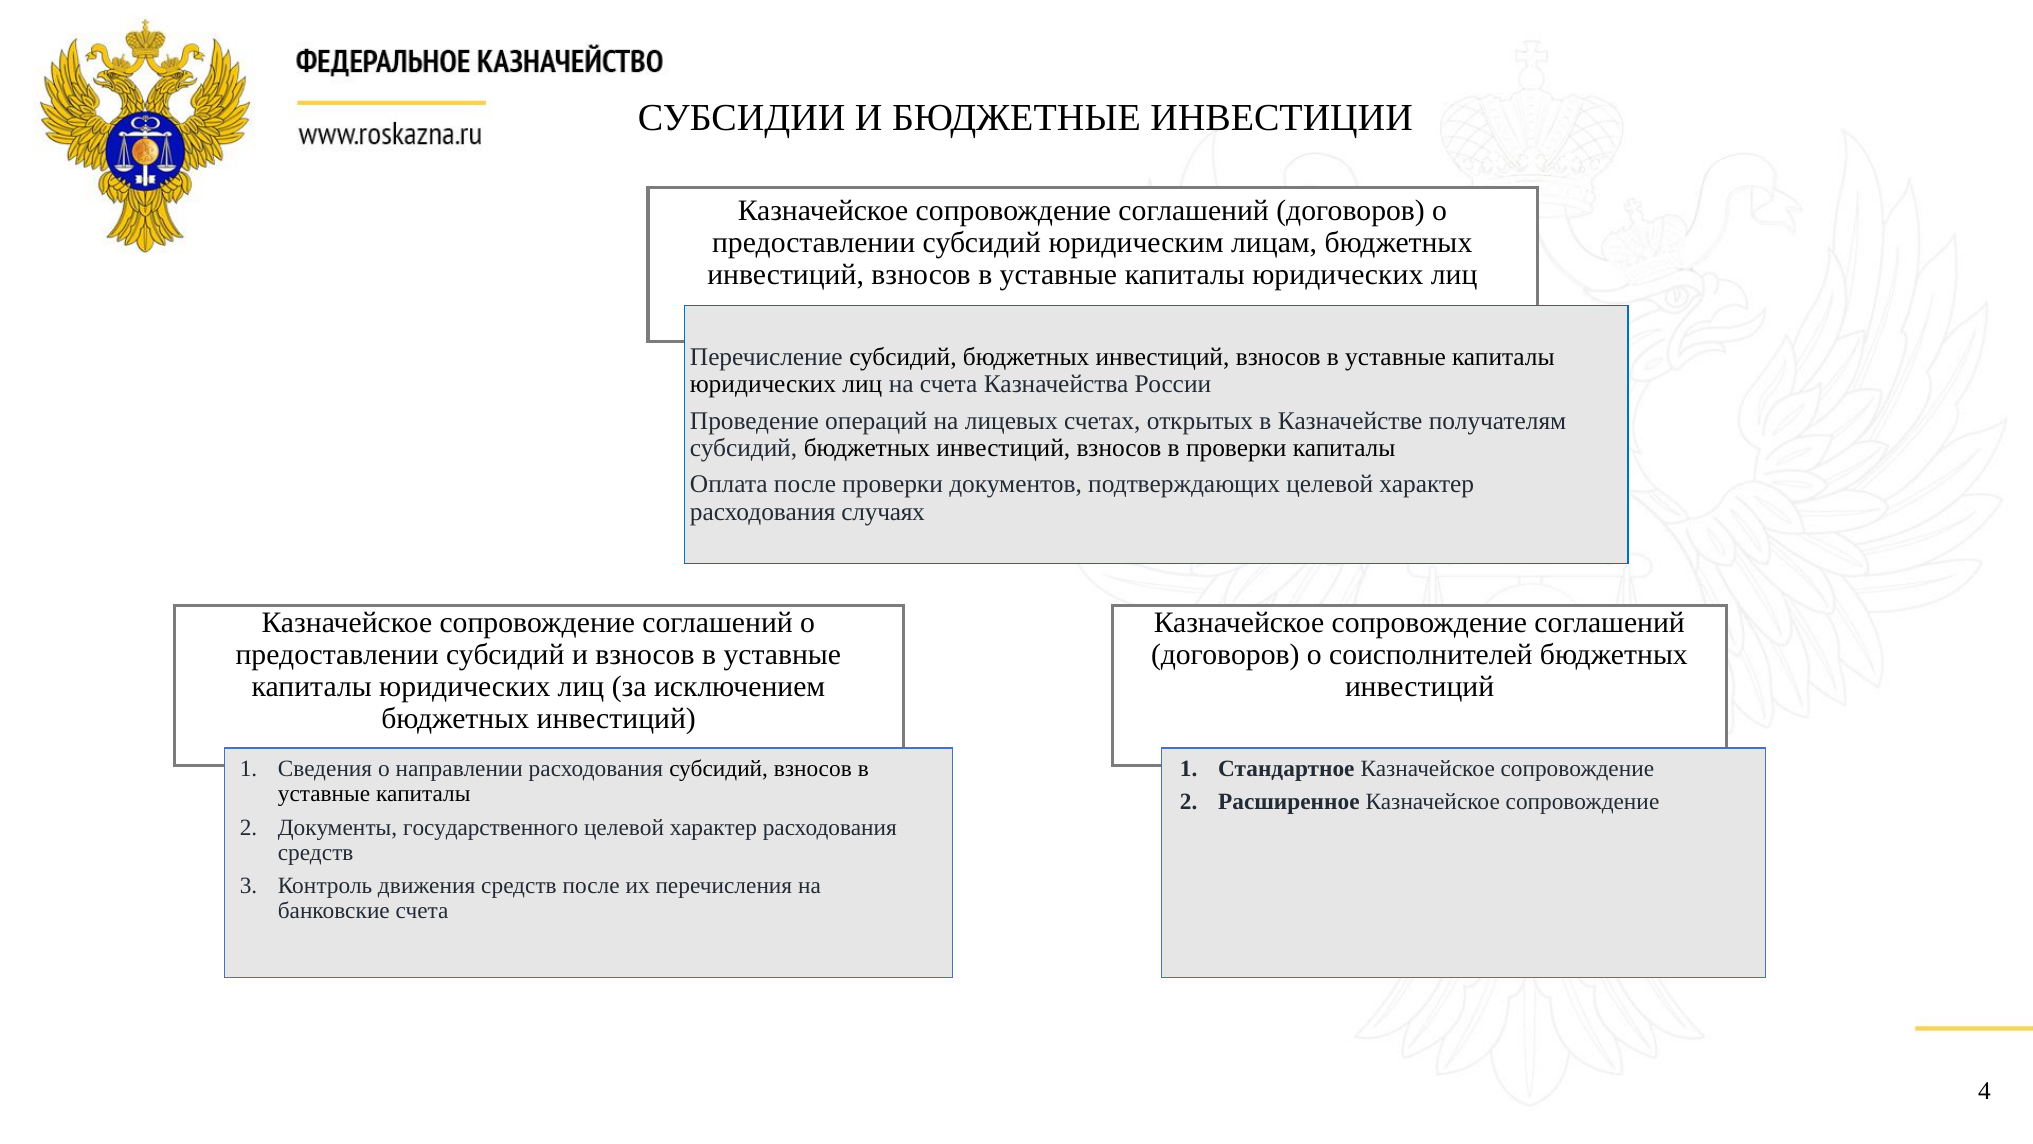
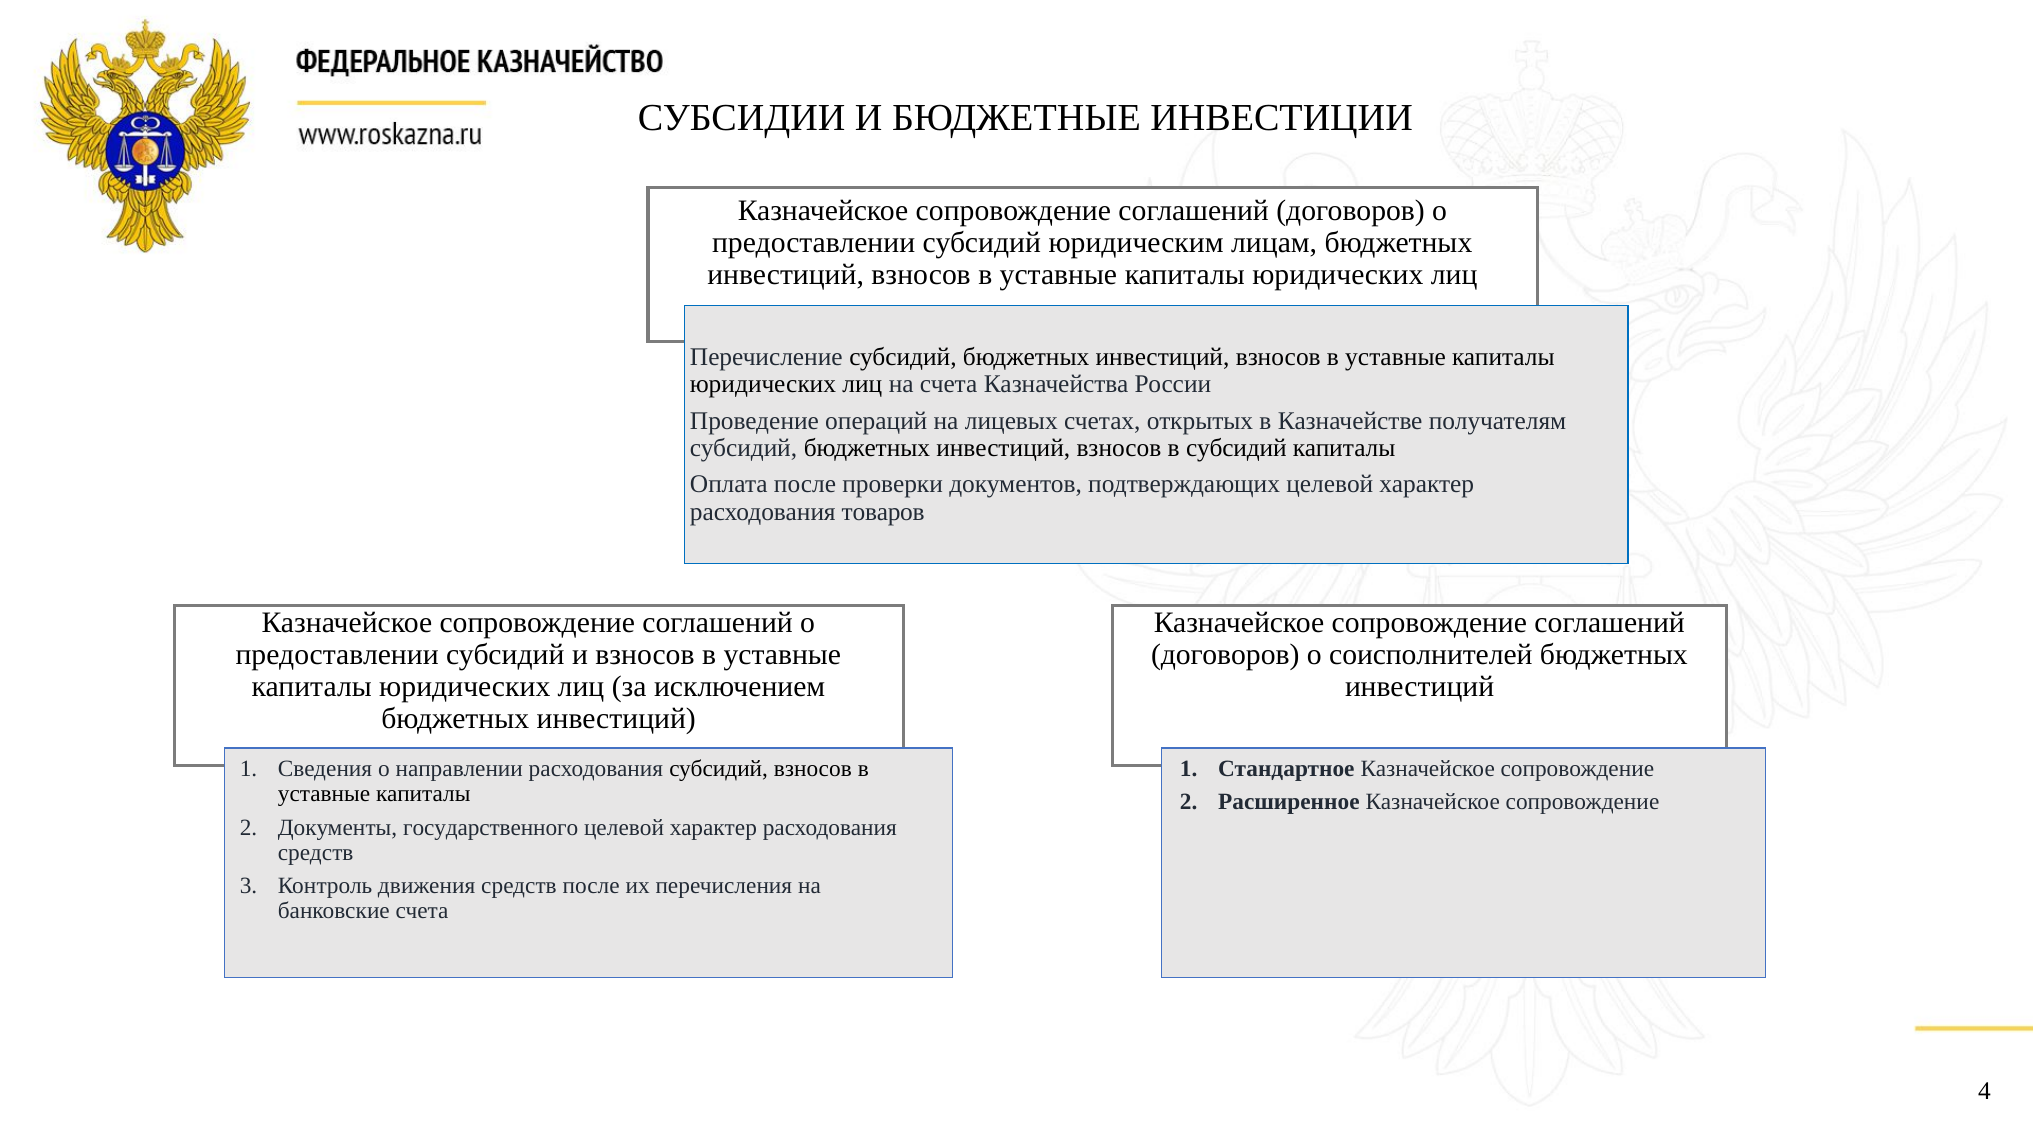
в проверки: проверки -> субсидий
случаях: случаях -> товаров
